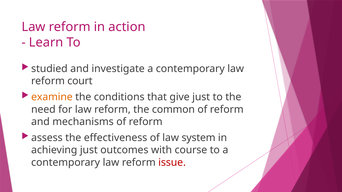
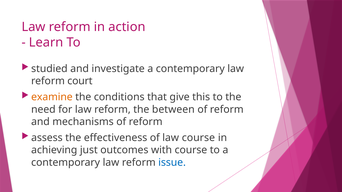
give just: just -> this
common: common -> between
law system: system -> course
issue colour: red -> blue
